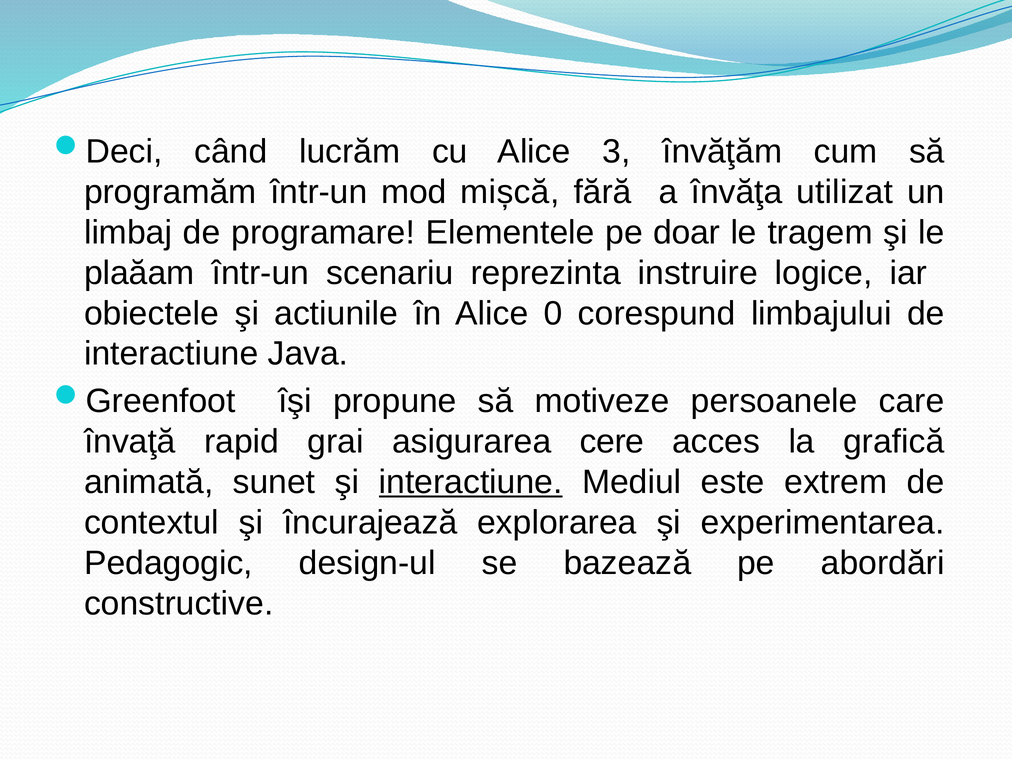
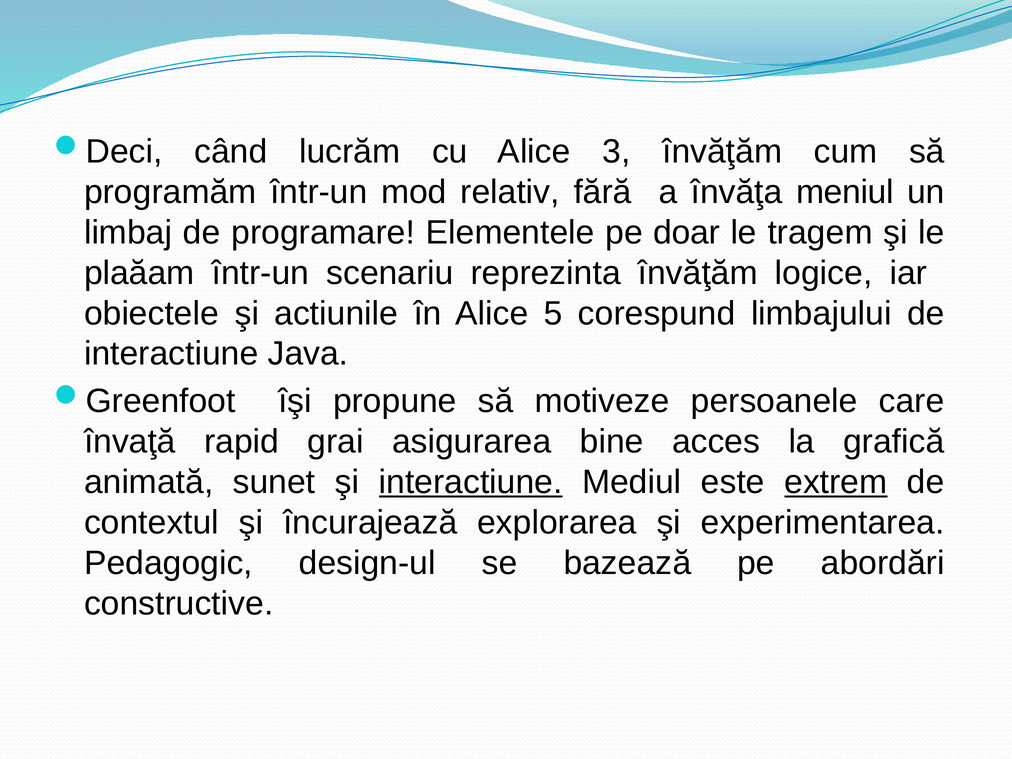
mișcă: mișcă -> relativ
utilizat: utilizat -> meniul
reprezinta instruire: instruire -> învăţăm
0: 0 -> 5
cere: cere -> bine
extrem underline: none -> present
